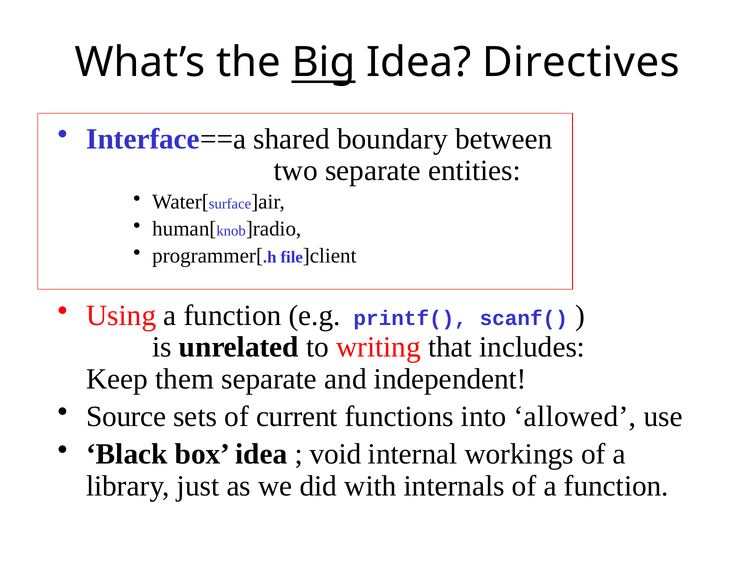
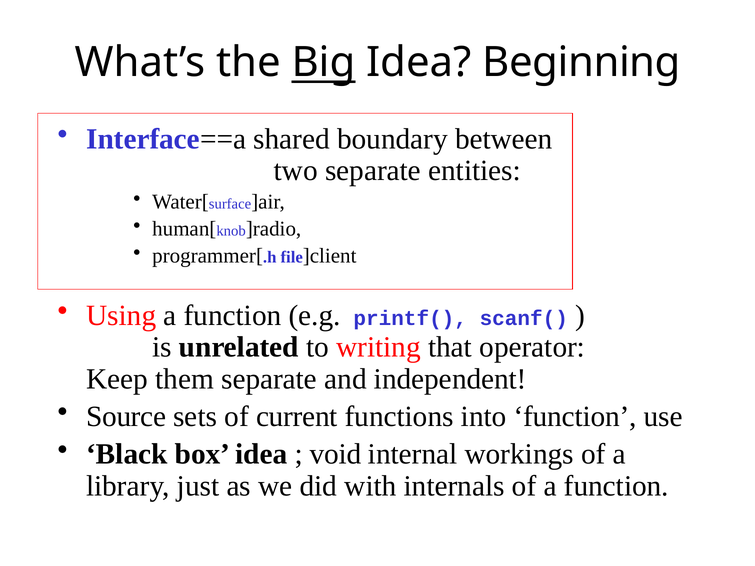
Directives: Directives -> Beginning
includes: includes -> operator
into allowed: allowed -> function
